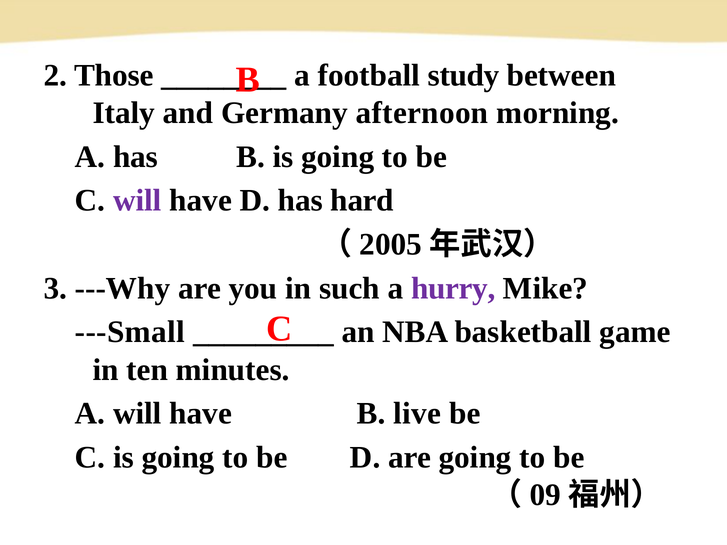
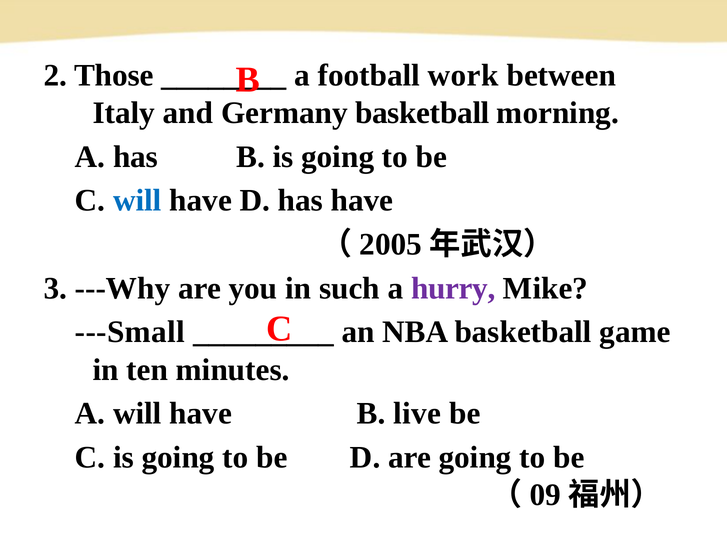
study: study -> work
Germany afternoon: afternoon -> basketball
will at (137, 201) colour: purple -> blue
has hard: hard -> have
